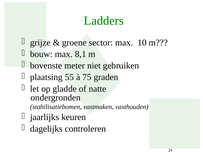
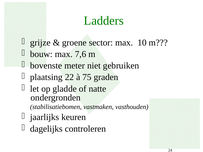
8,1: 8,1 -> 7,6
55: 55 -> 22
